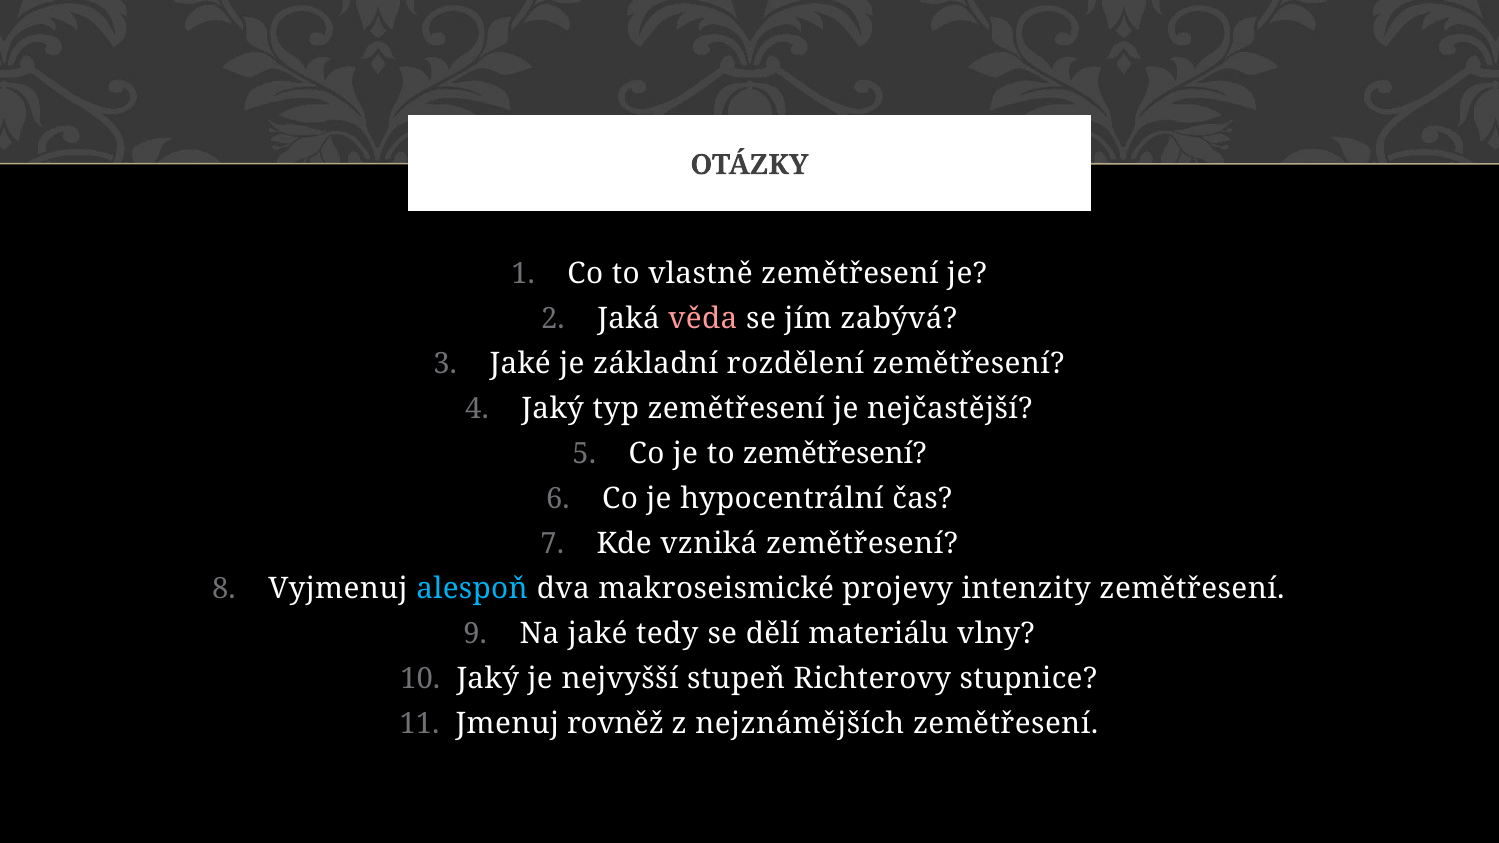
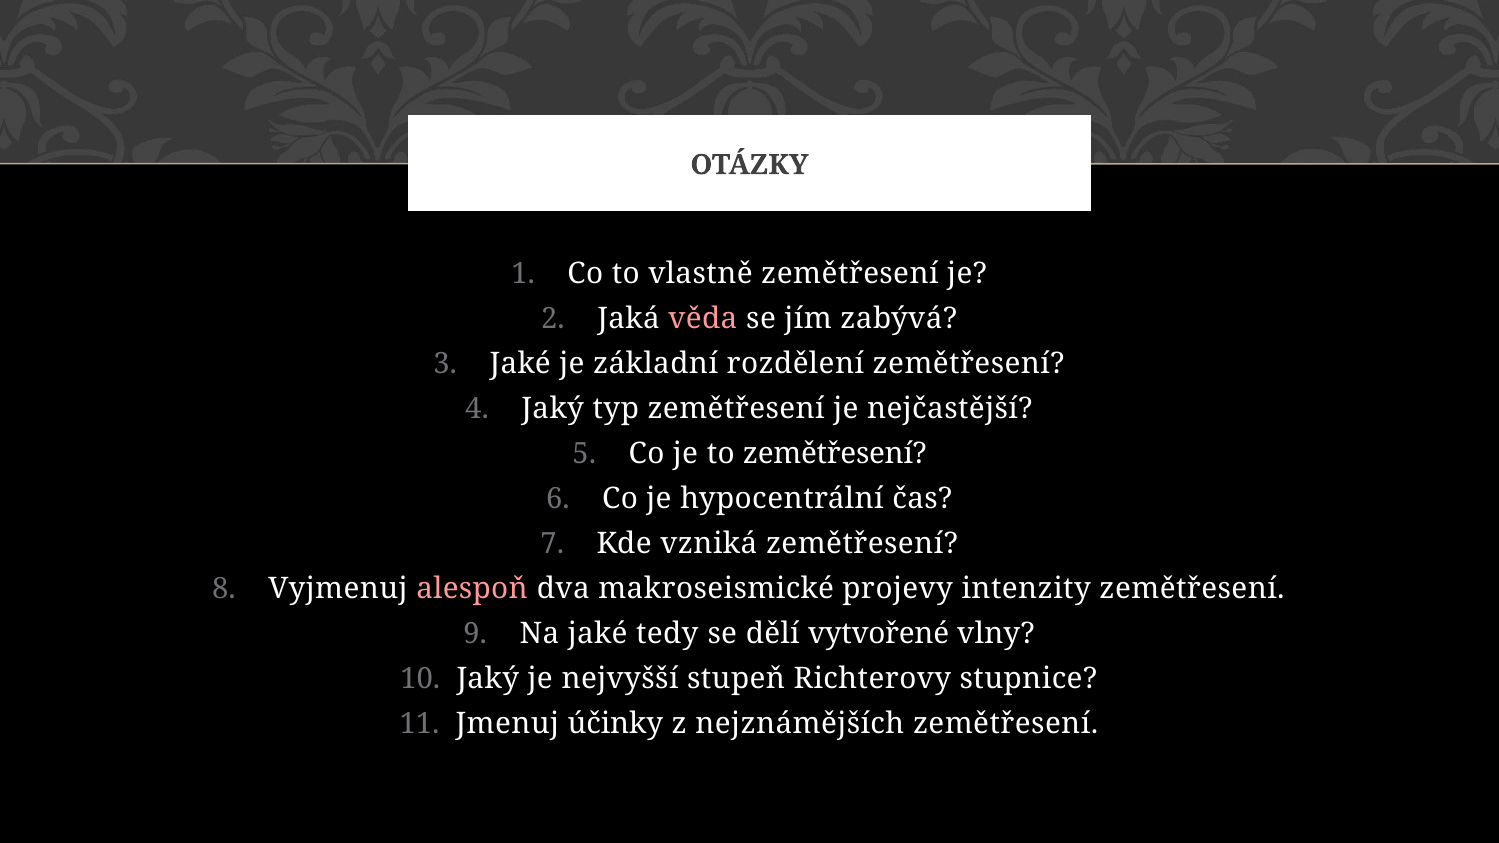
alespoň colour: light blue -> pink
materiálu: materiálu -> vytvořené
rovněž: rovněž -> účinky
